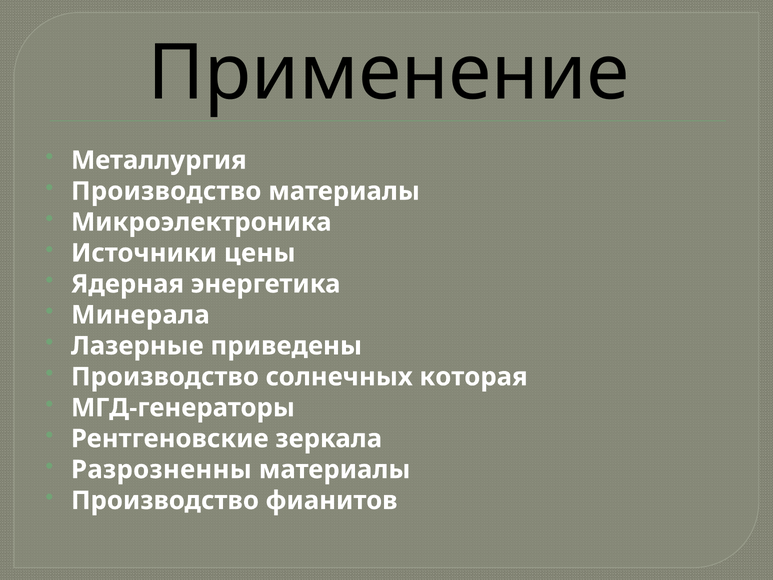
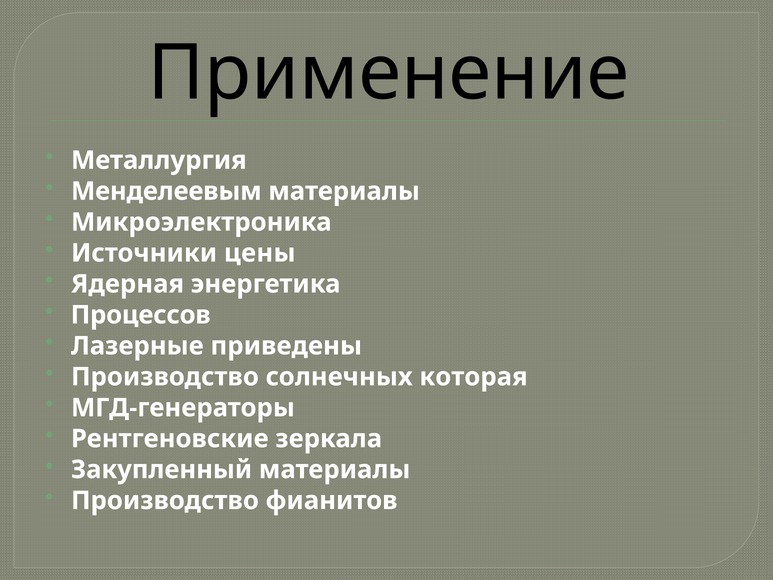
Производство at (166, 191): Производство -> Менделеевым
Минерала: Минерала -> Процессов
Разрозненны: Разрозненны -> Закупленный
